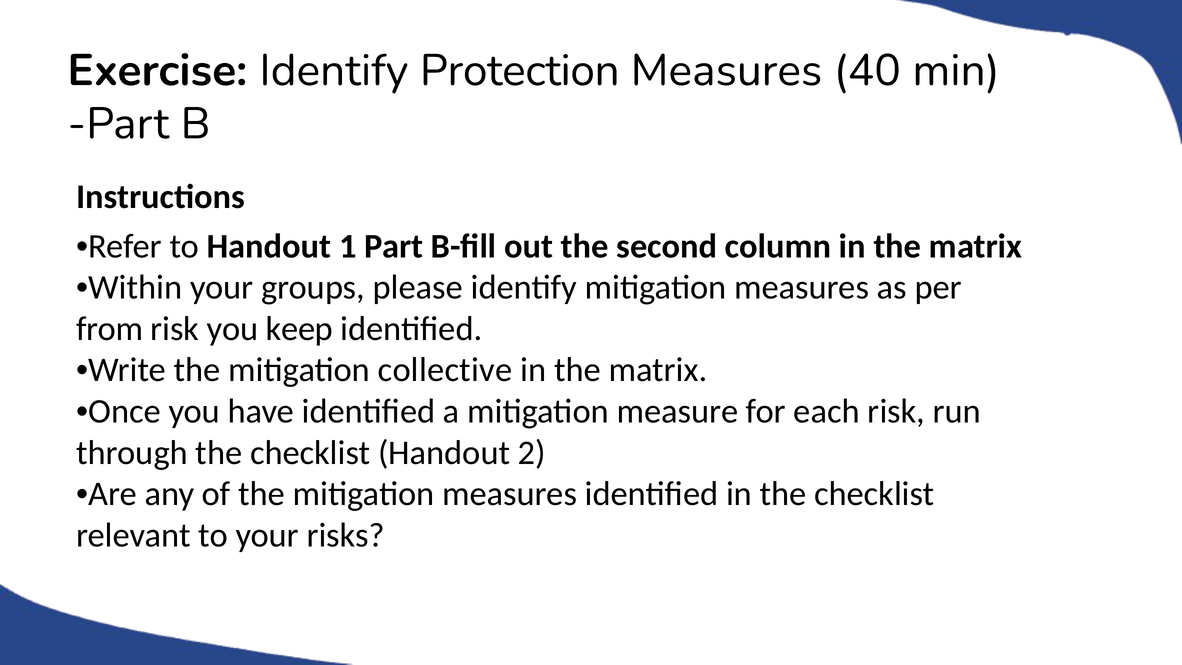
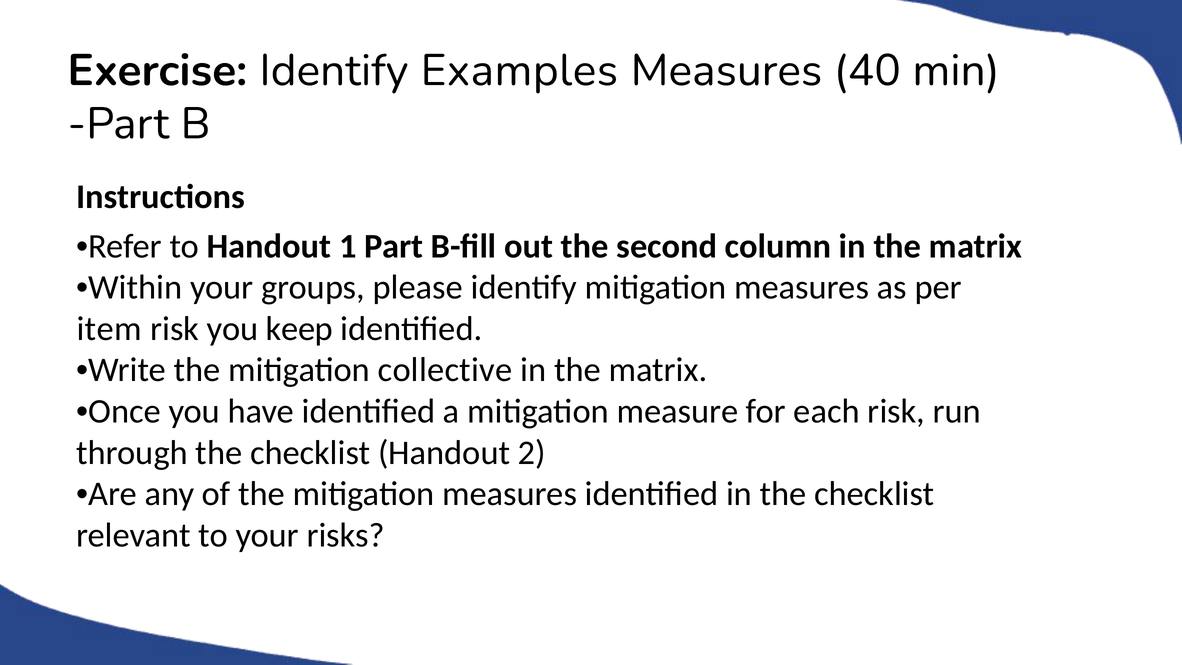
Protection: Protection -> Examples
from: from -> item
